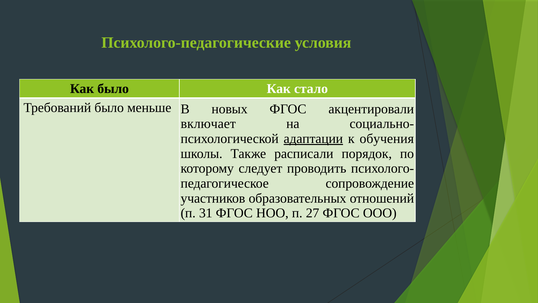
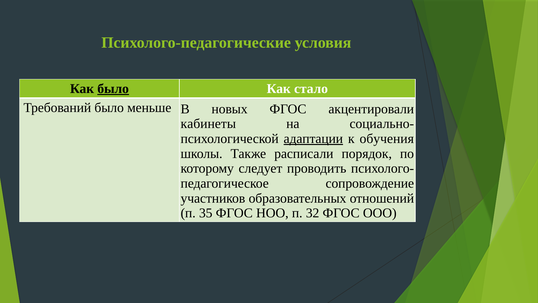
было at (113, 89) underline: none -> present
включает: включает -> кабинеты
31: 31 -> 35
27: 27 -> 32
